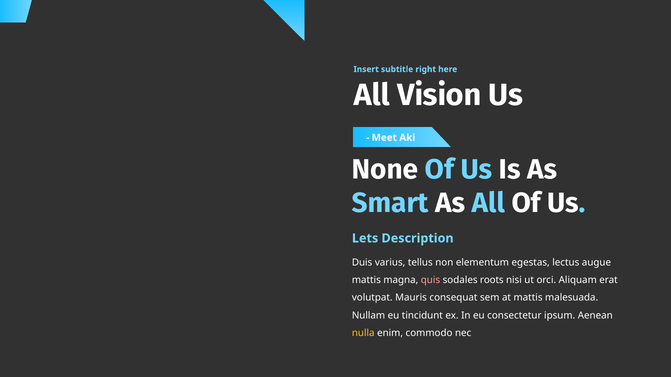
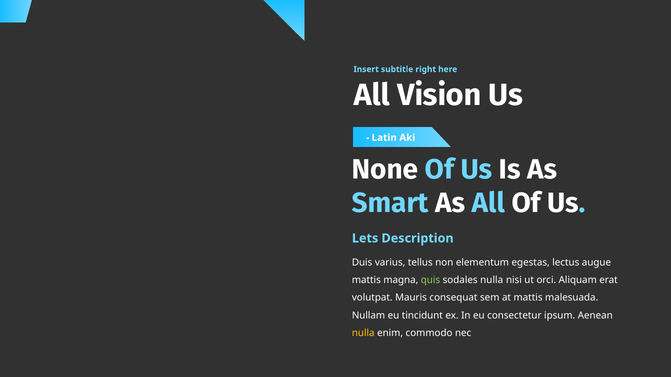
Meet: Meet -> Latin
quis colour: pink -> light green
sodales roots: roots -> nulla
